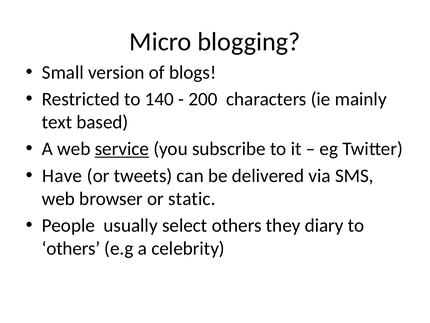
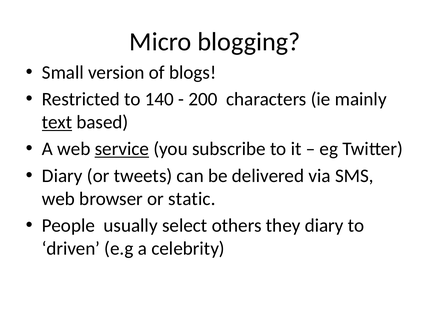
text underline: none -> present
Have at (62, 176): Have -> Diary
others at (71, 248): others -> driven
